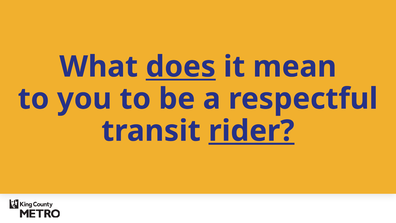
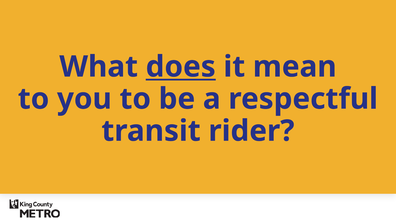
rider underline: present -> none
